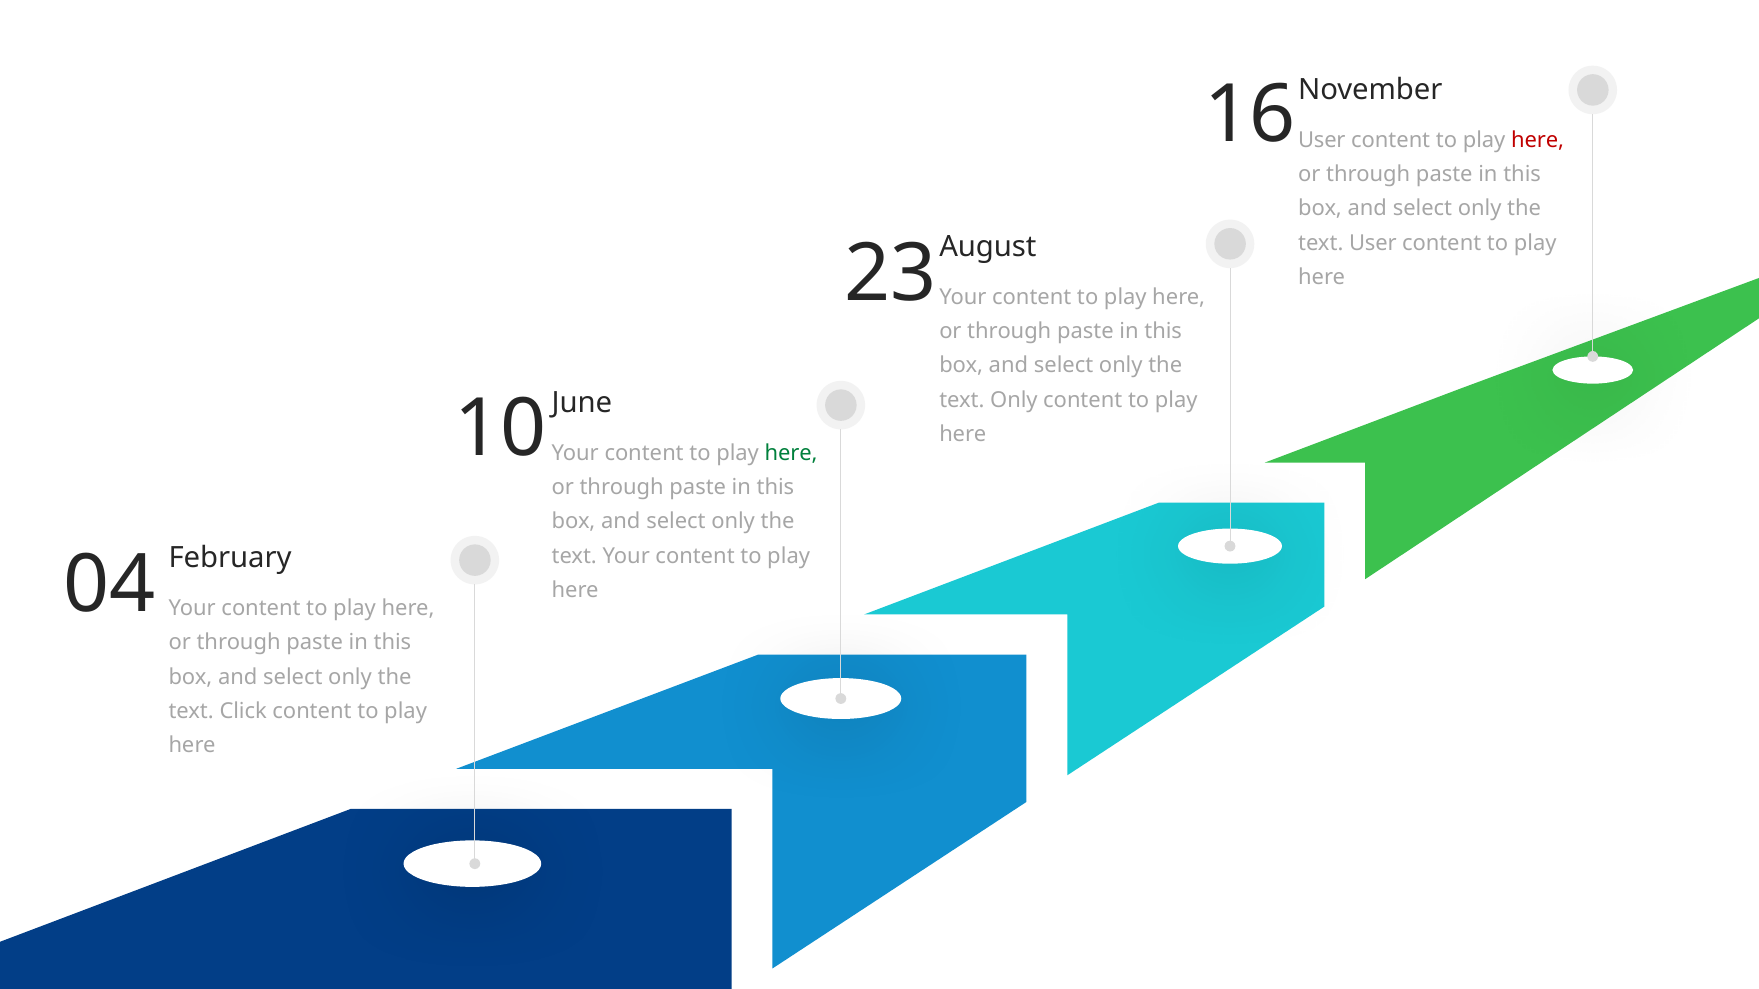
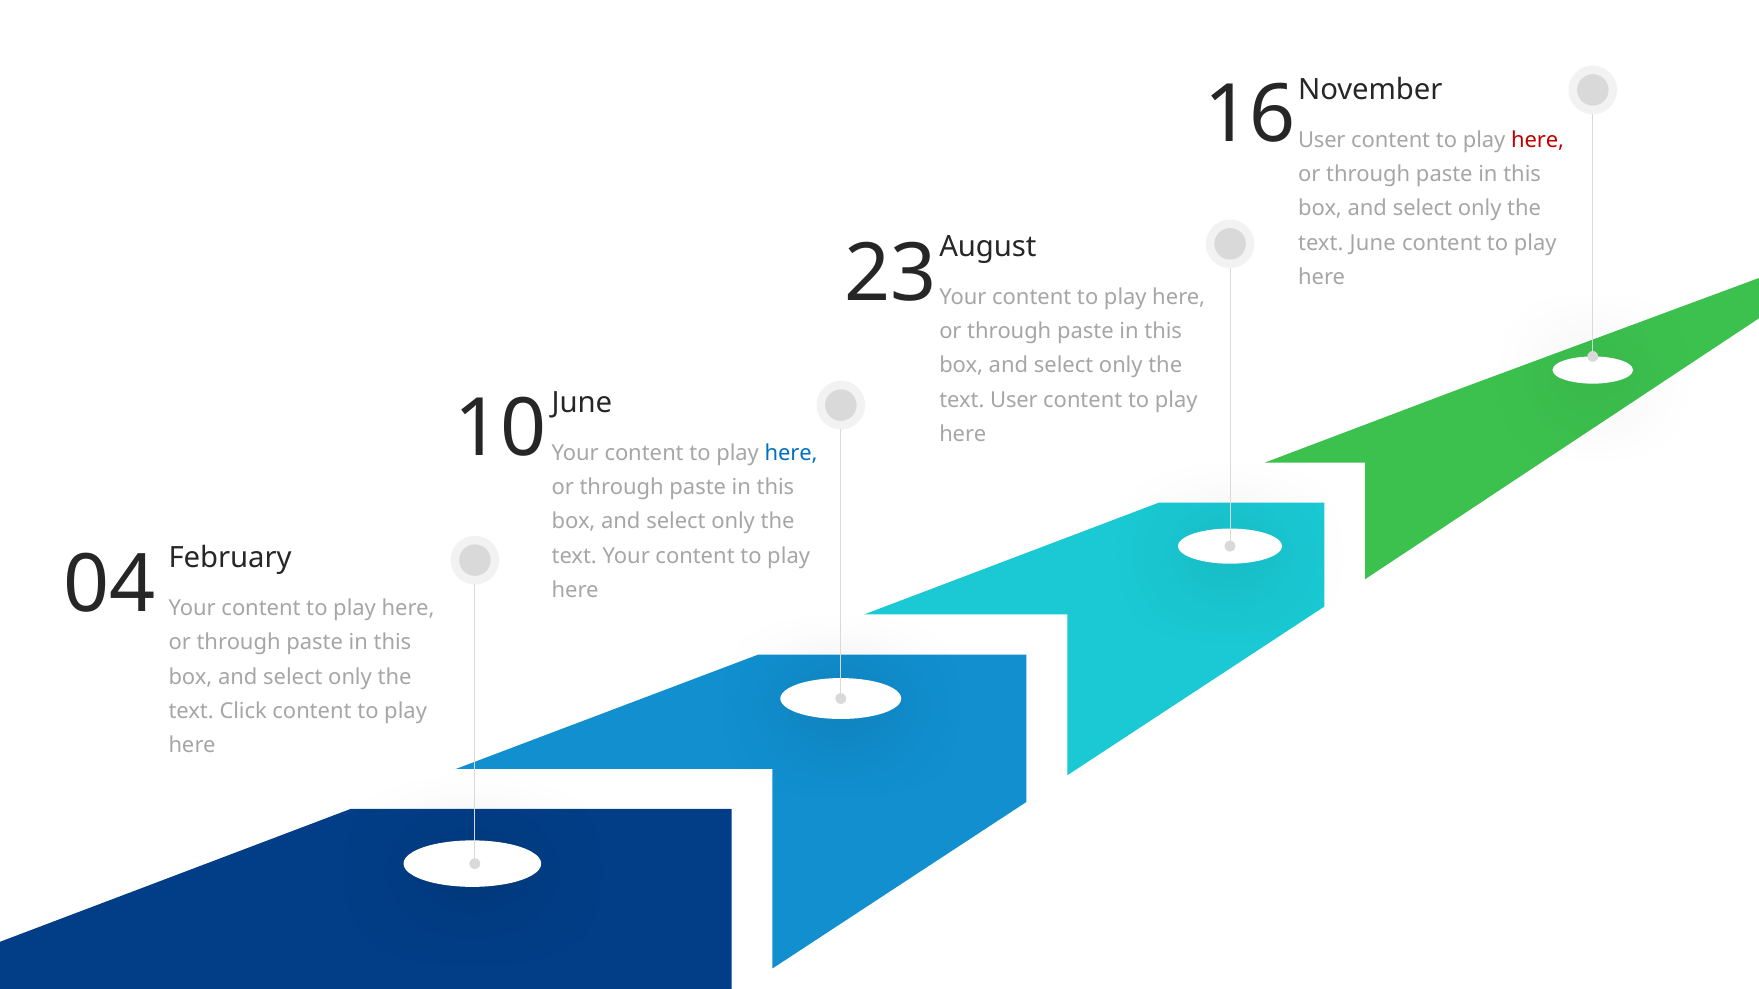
text User: User -> June
text Only: Only -> User
here at (791, 453) colour: green -> blue
